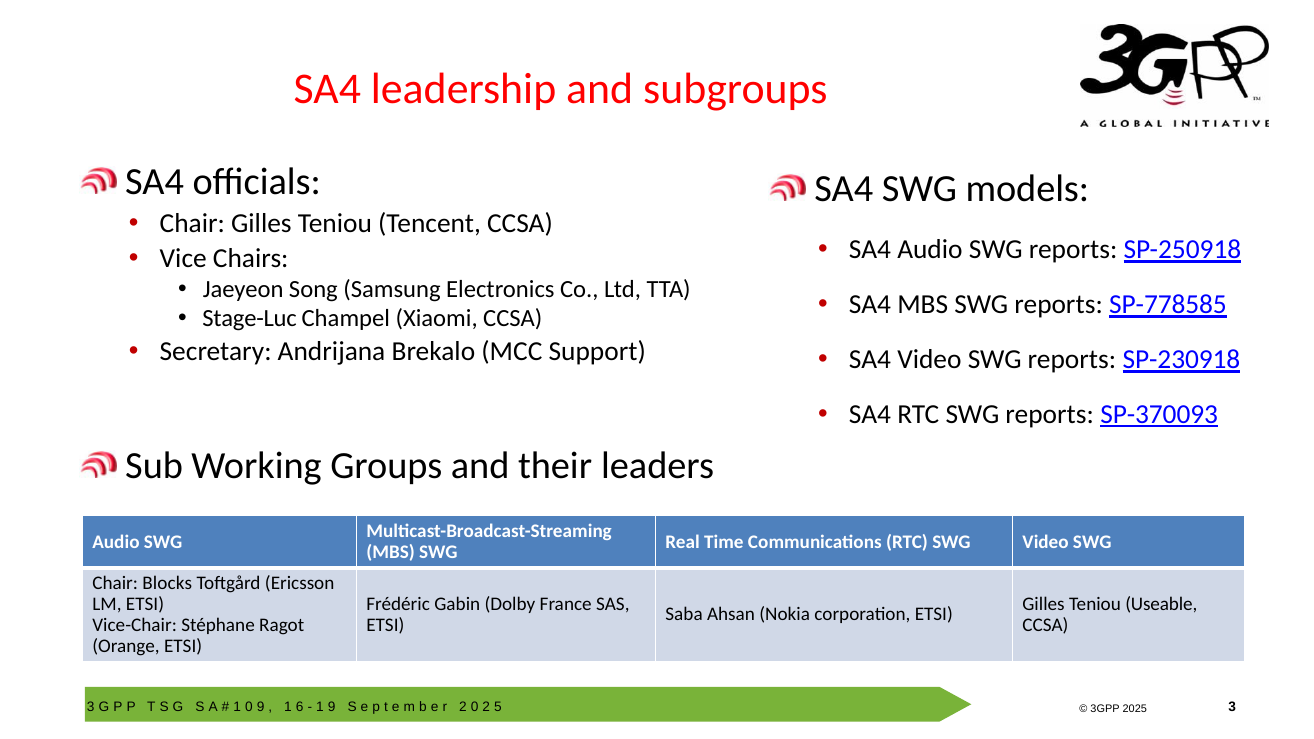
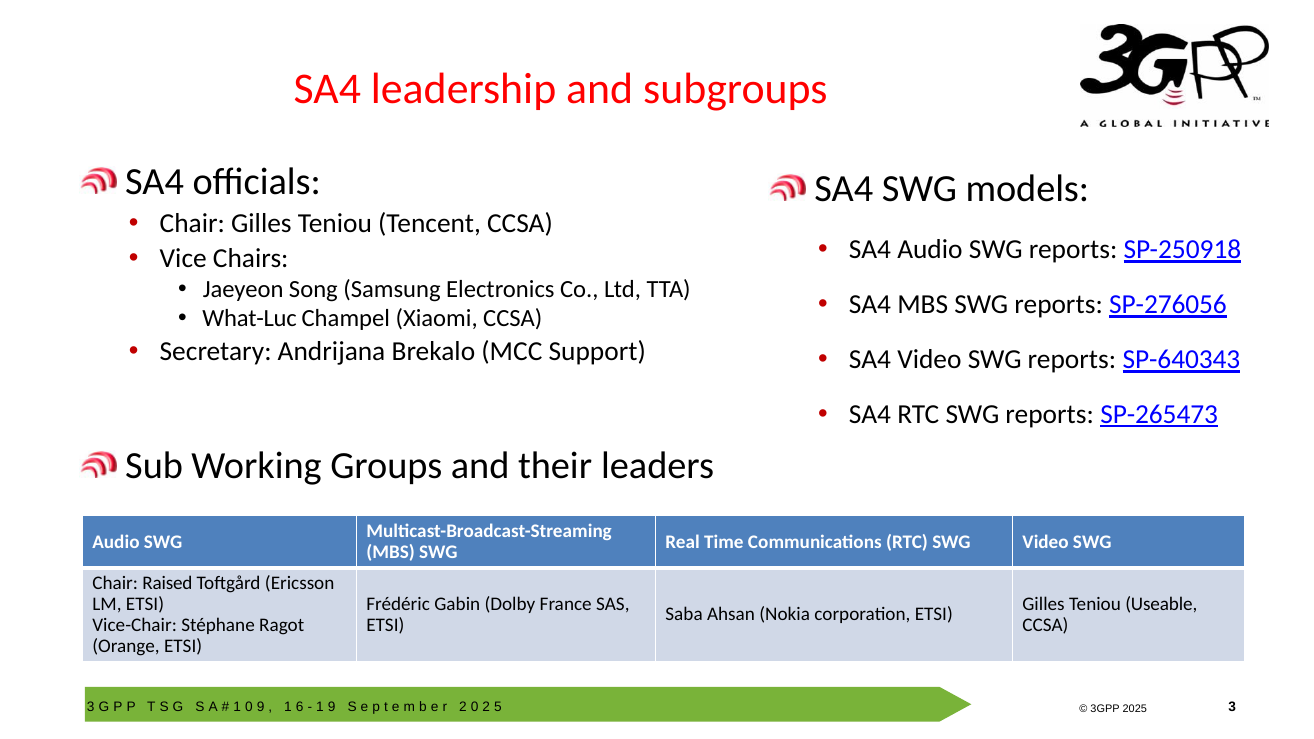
SP-778585: SP-778585 -> SP-276056
Stage-Luc: Stage-Luc -> What-Luc
SP-230918: SP-230918 -> SP-640343
SP-370093: SP-370093 -> SP-265473
Blocks: Blocks -> Raised
